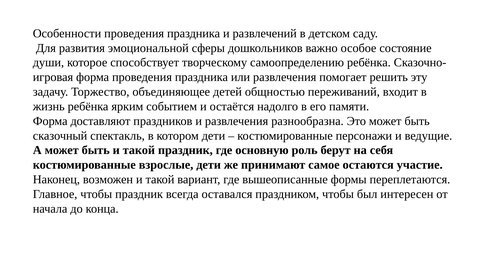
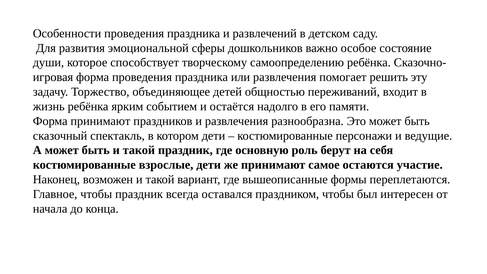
Форма доставляют: доставляют -> принимают
